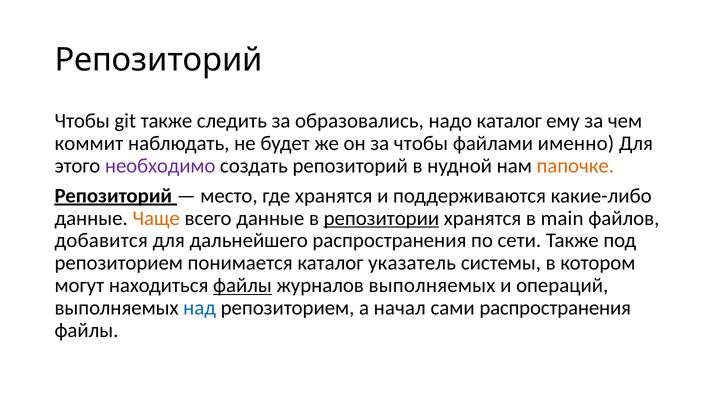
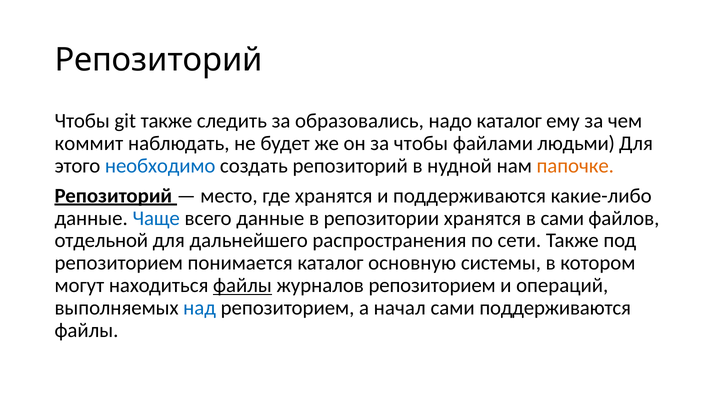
именно: именно -> людьми
необходимо colour: purple -> blue
Чаще colour: orange -> blue
репозитории underline: present -> none
в main: main -> сами
добавится: добавится -> отдельной
указатель: указатель -> основную
журналов выполняемых: выполняемых -> репозиторием
сами распространения: распространения -> поддерживаются
